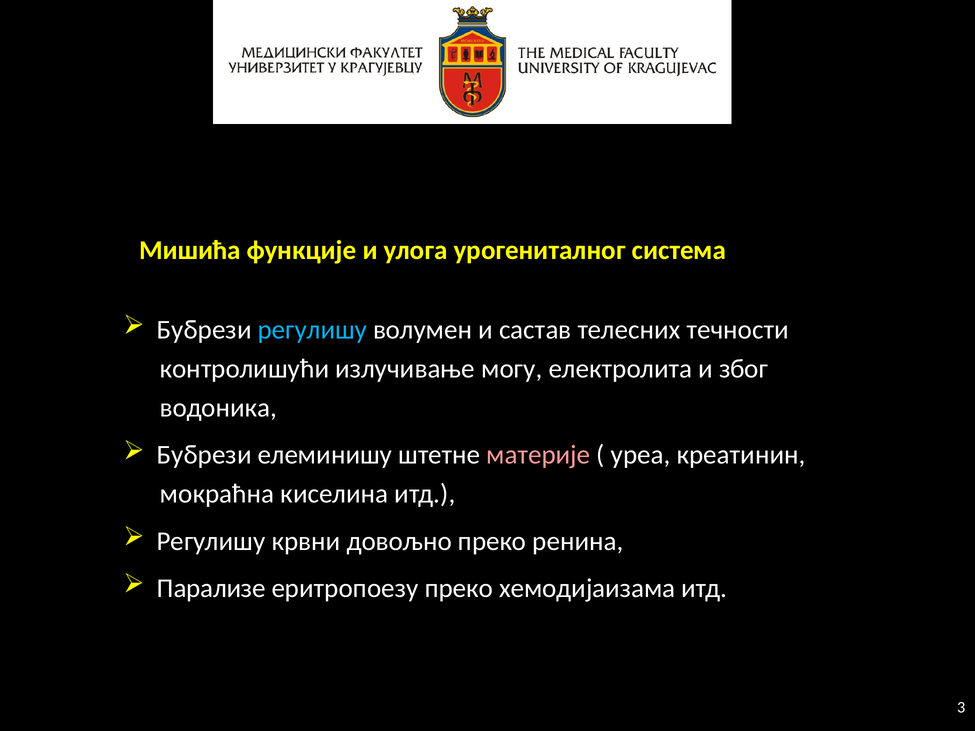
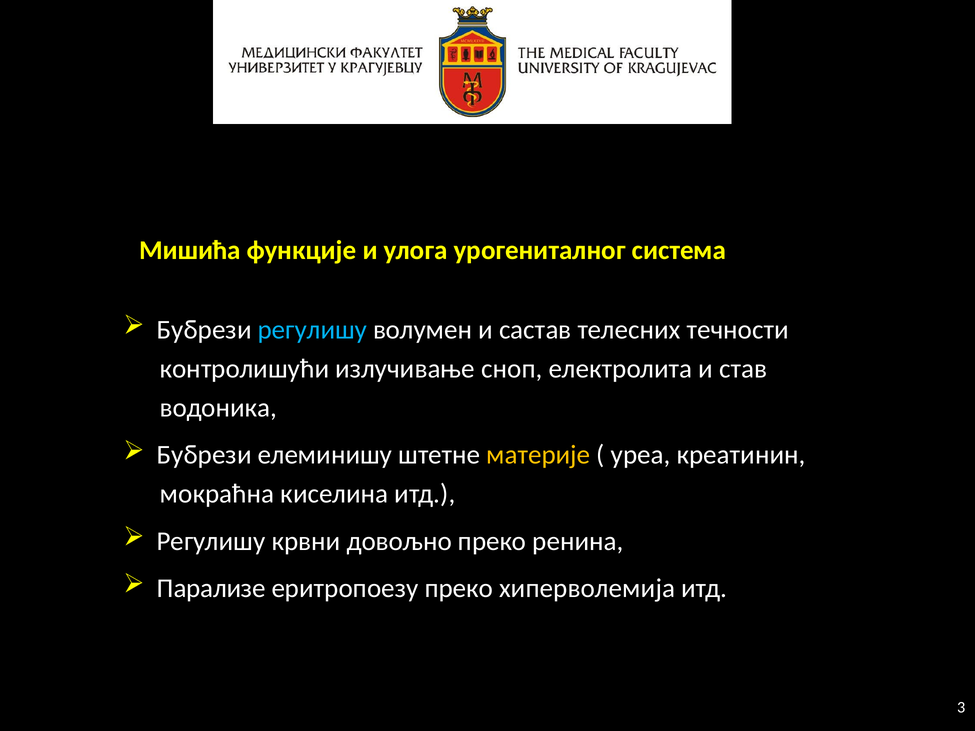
могу: могу -> сноп
због: због -> став
материје colour: pink -> yellow
хемодијаизама: хемодијаизама -> хиперволемија
